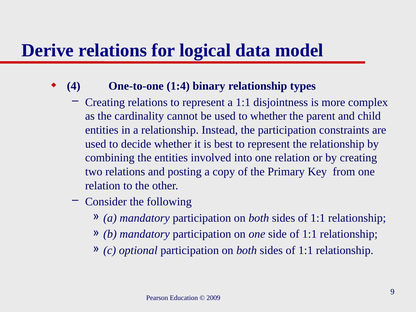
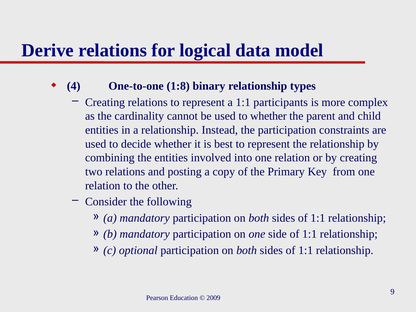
1:4: 1:4 -> 1:8
disjointness: disjointness -> participants
